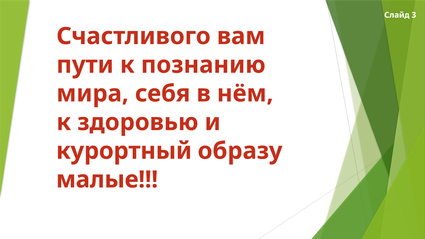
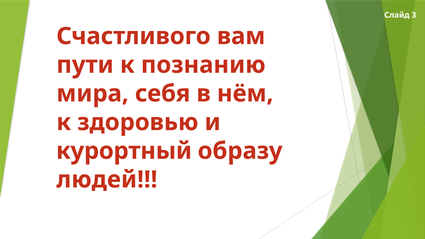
малые: малые -> людей
